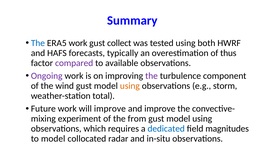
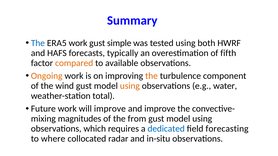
collect: collect -> simple
thus: thus -> fifth
compared colour: purple -> orange
Ongoing colour: purple -> orange
the at (152, 76) colour: purple -> orange
storm: storm -> water
experiment: experiment -> magnitudes
magnitudes: magnitudes -> forecasting
to model: model -> where
